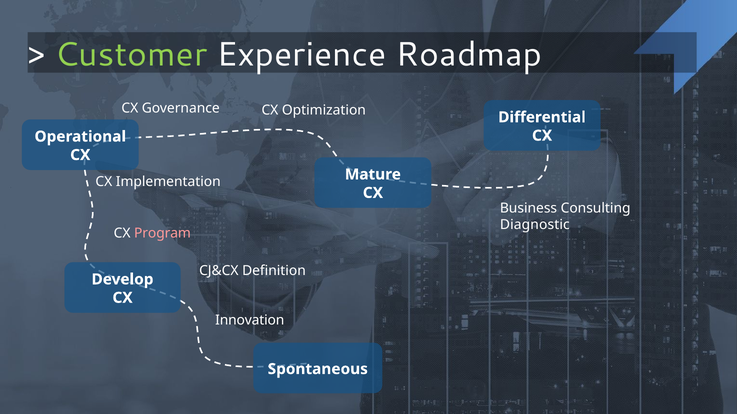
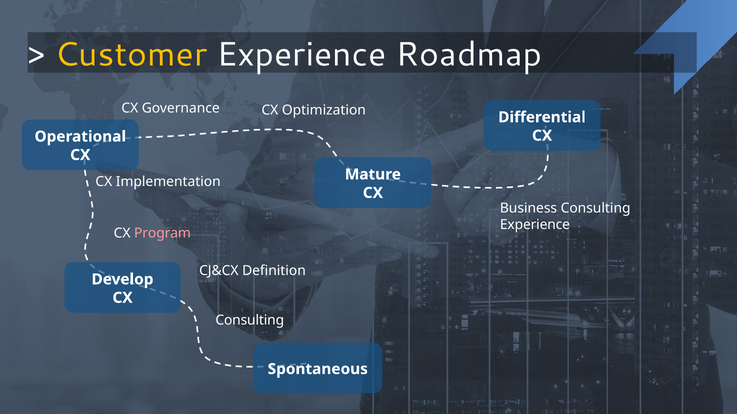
Customer colour: light green -> yellow
Diagnostic at (535, 225): Diagnostic -> Experience
Innovation at (250, 320): Innovation -> Consulting
